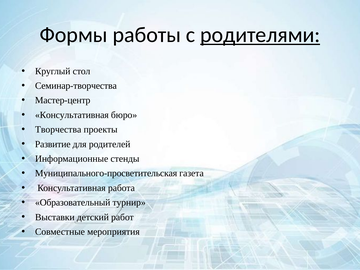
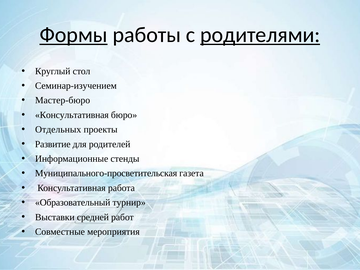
Формы underline: none -> present
Семинар-творчества: Семинар-творчества -> Семинар-изучением
Мастер-центр: Мастер-центр -> Мастер-бюро
Творчества: Творчества -> Отдельных
детский: детский -> средней
